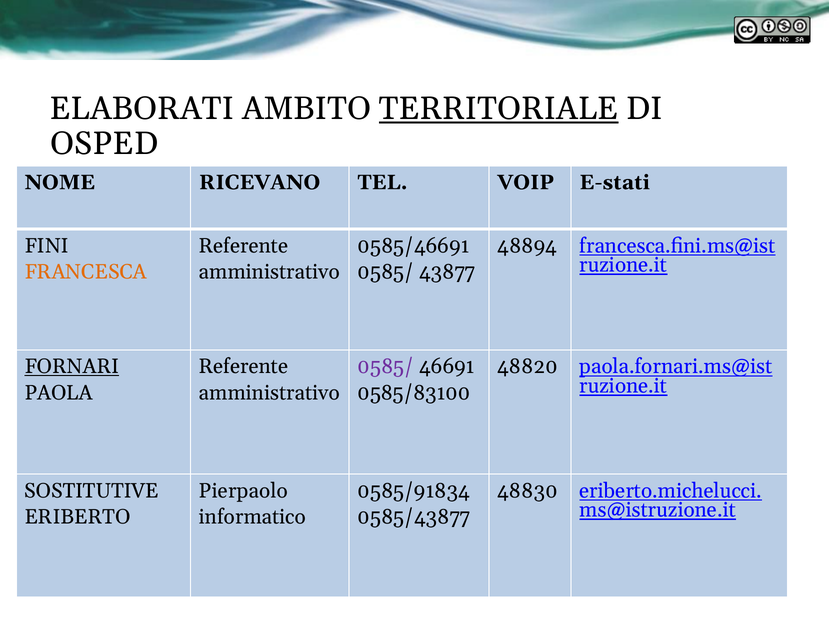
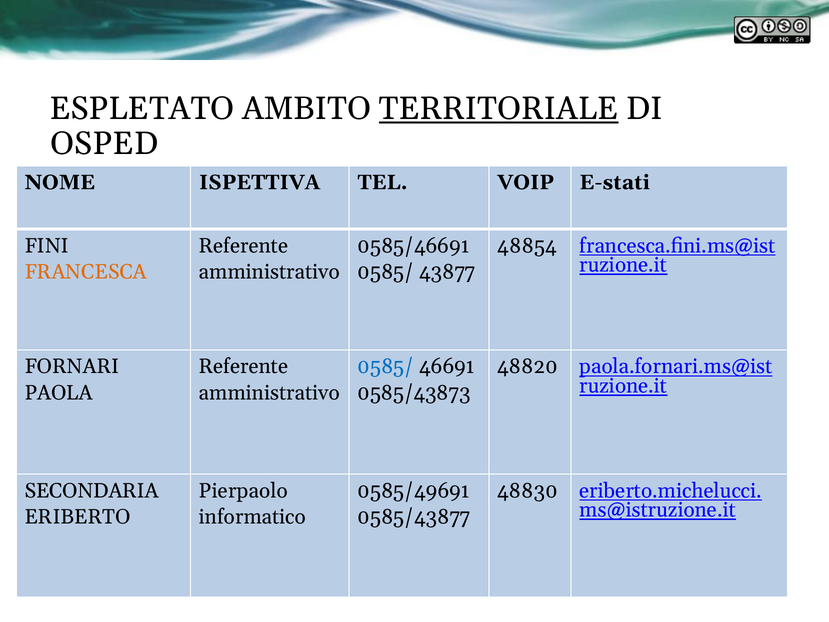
ELABORATI: ELABORATI -> ESPLETATO
RICEVANO: RICEVANO -> ISPETTIVA
48894: 48894 -> 48854
FORNARI underline: present -> none
0585/ at (386, 367) colour: purple -> blue
0585/83100: 0585/83100 -> 0585/43873
SOSTITUTIVE: SOSTITUTIVE -> SECONDARIA
0585/91834: 0585/91834 -> 0585/49691
